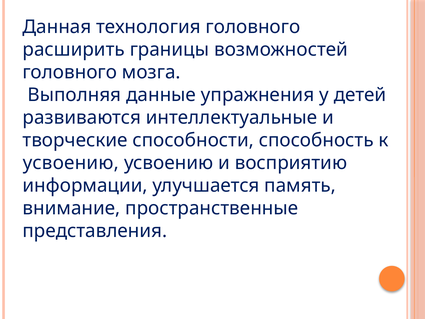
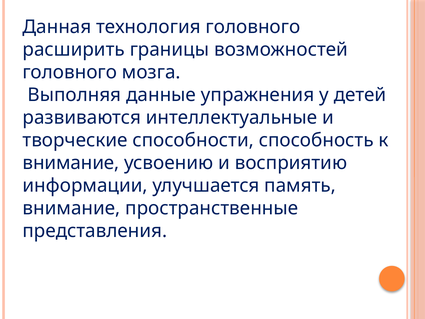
усвоению at (71, 163): усвоению -> внимание
